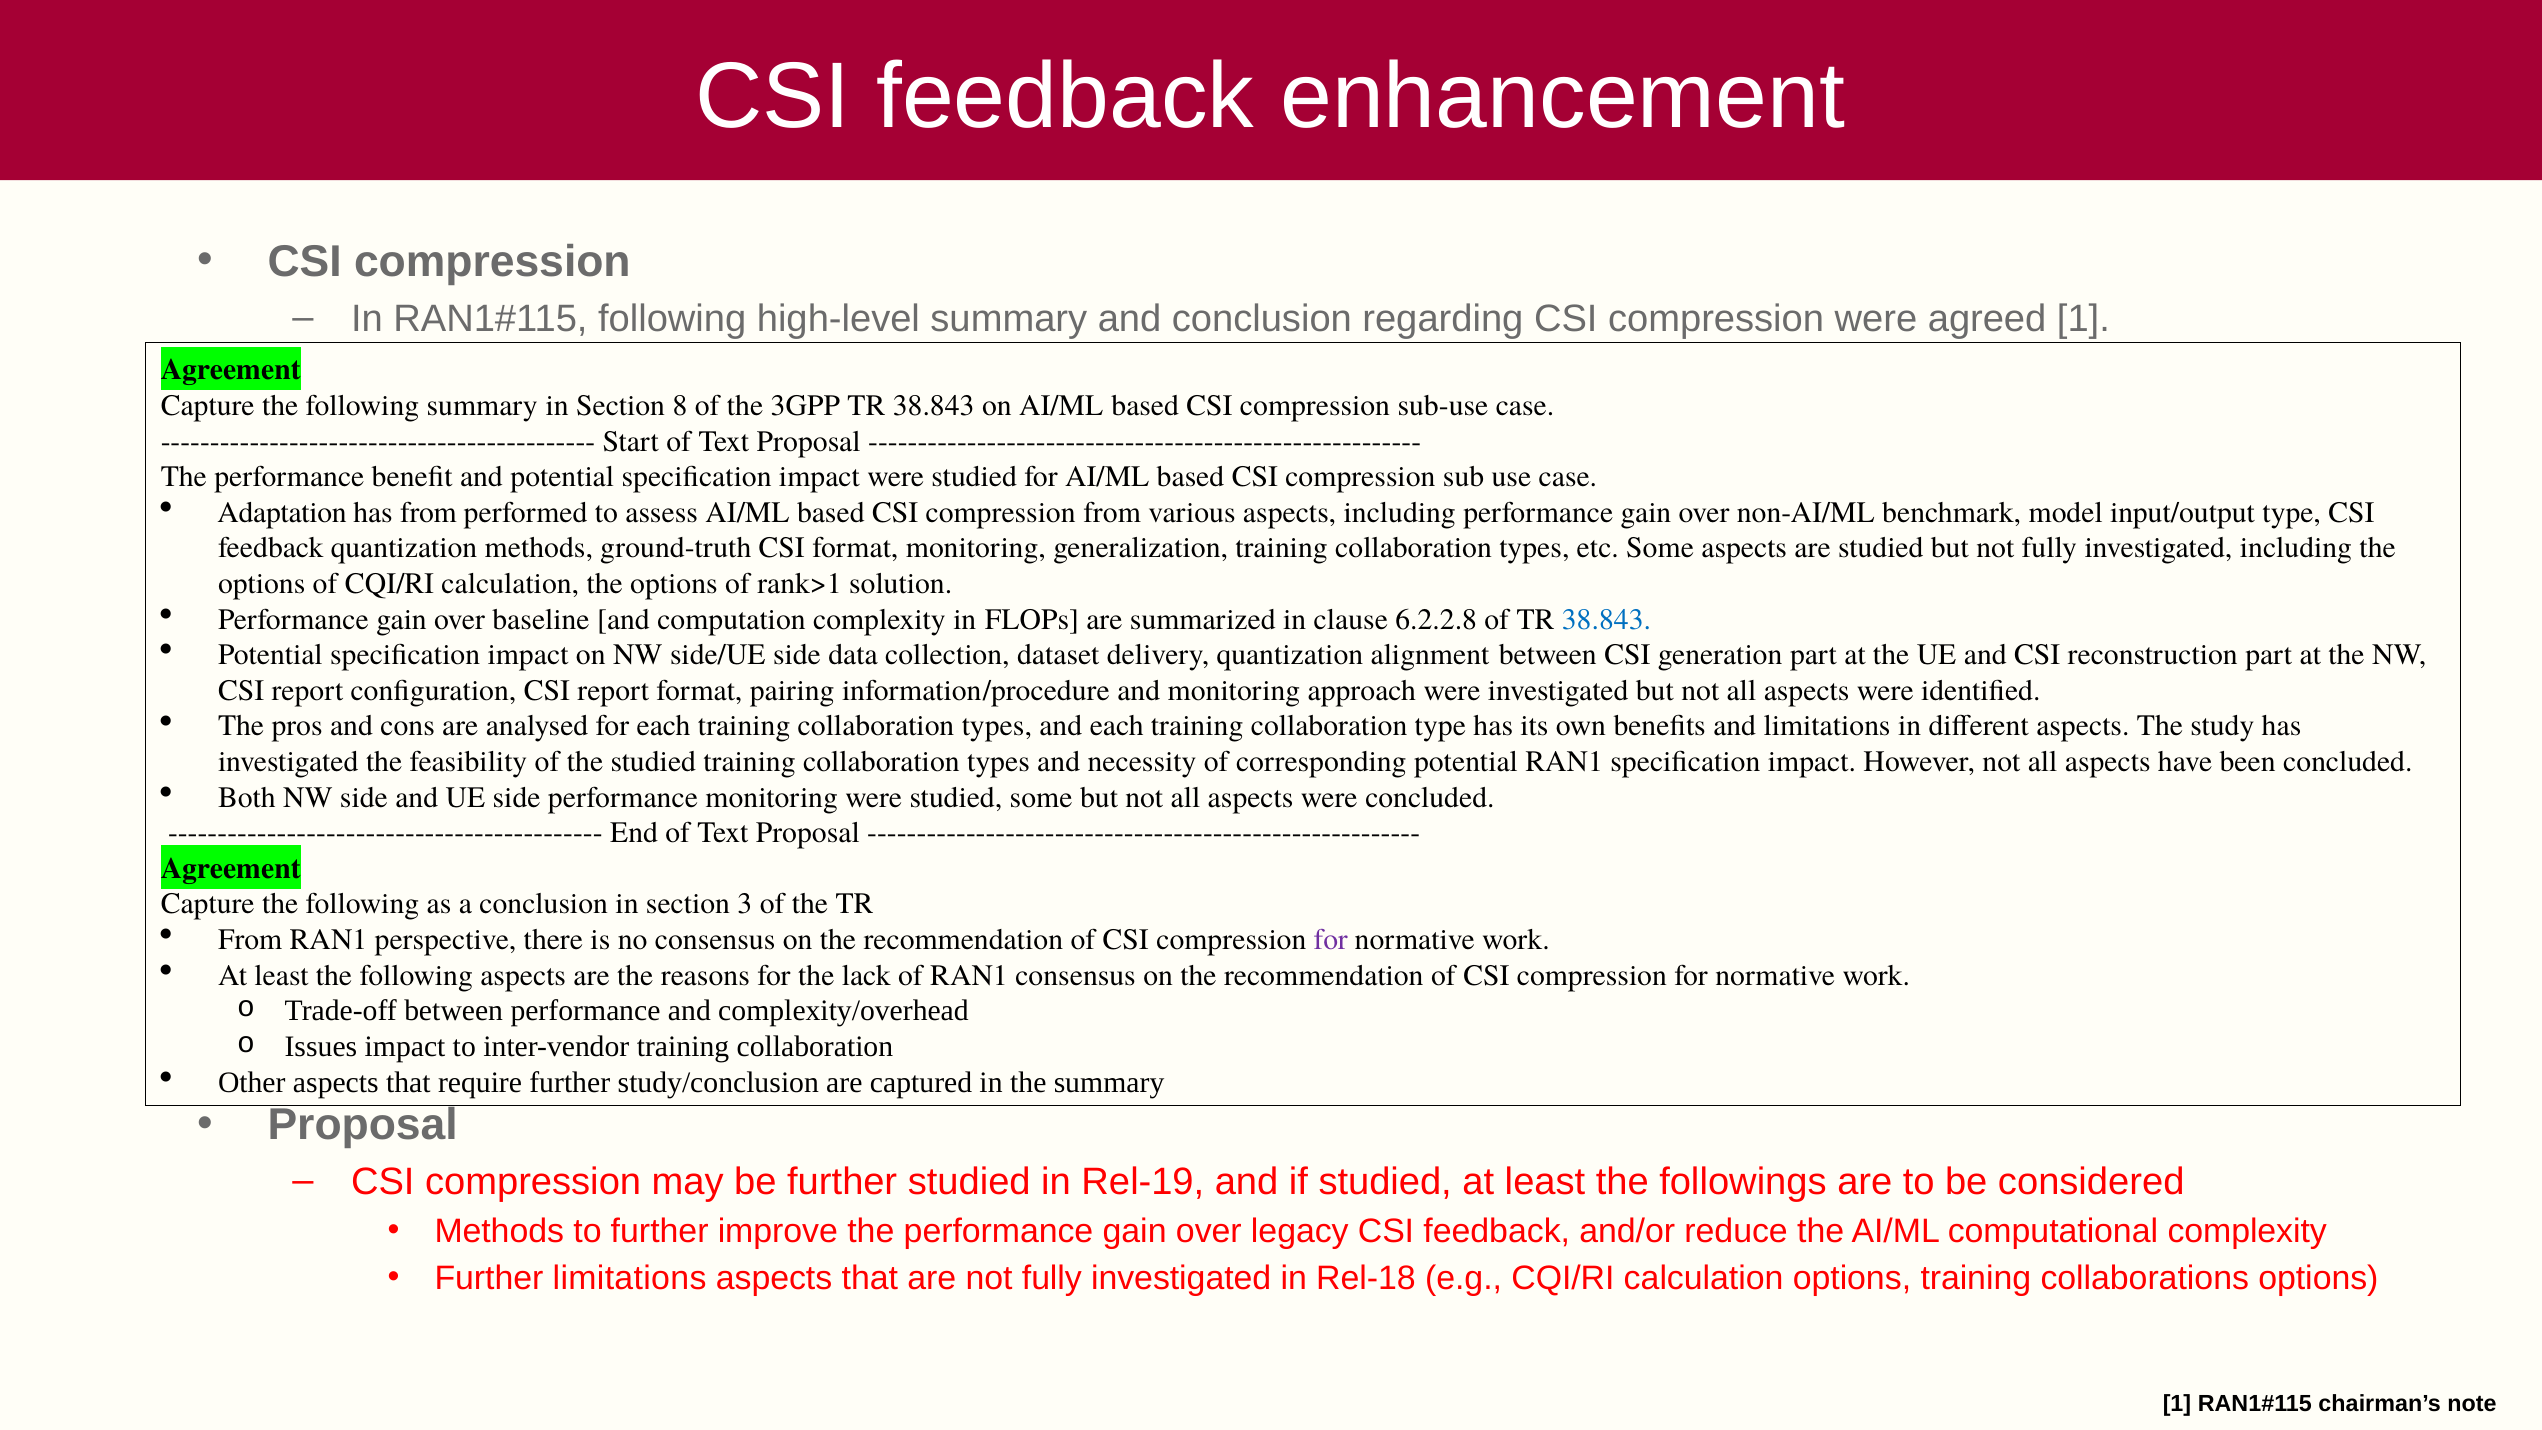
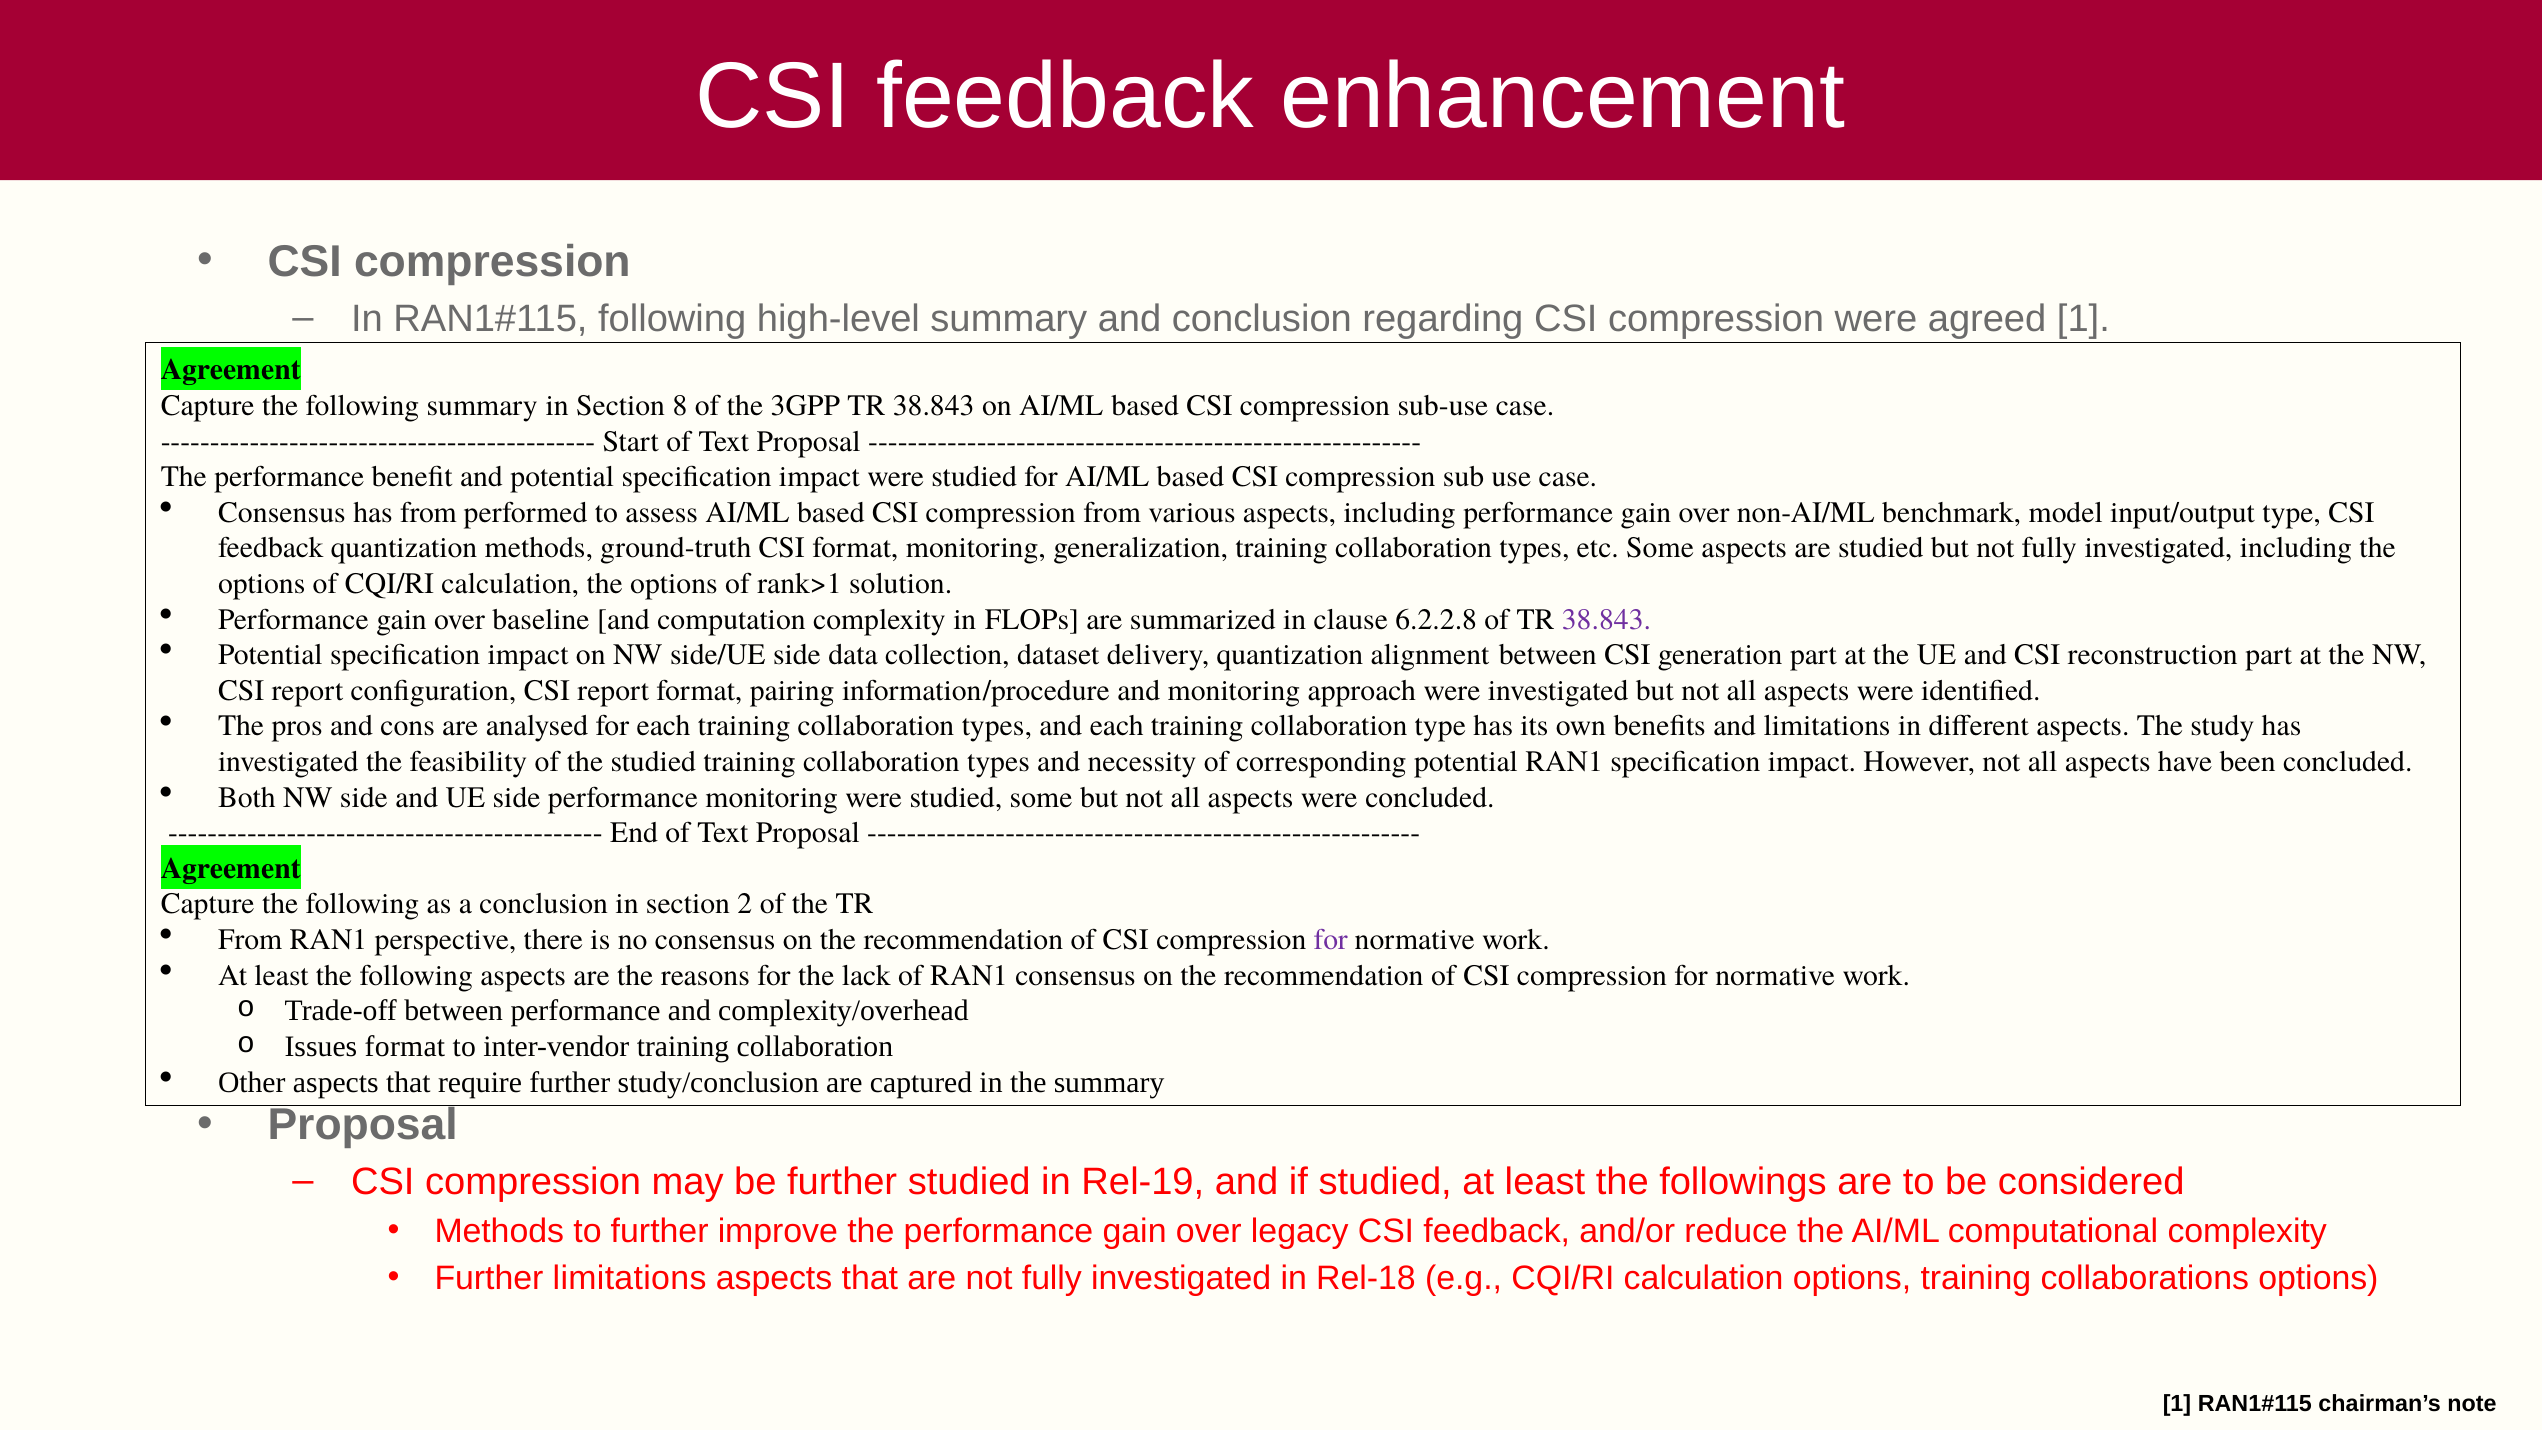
Adaptation at (282, 512): Adaptation -> Consensus
38.843 at (1606, 619) colour: blue -> purple
3: 3 -> 2
Issues impact: impact -> format
